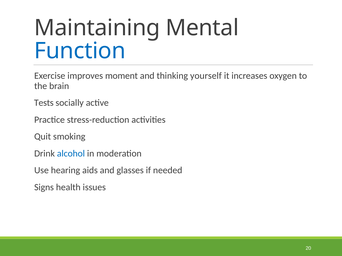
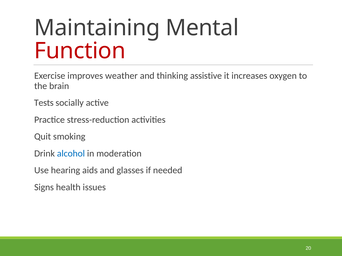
Function colour: blue -> red
moment: moment -> weather
yourself: yourself -> assistive
